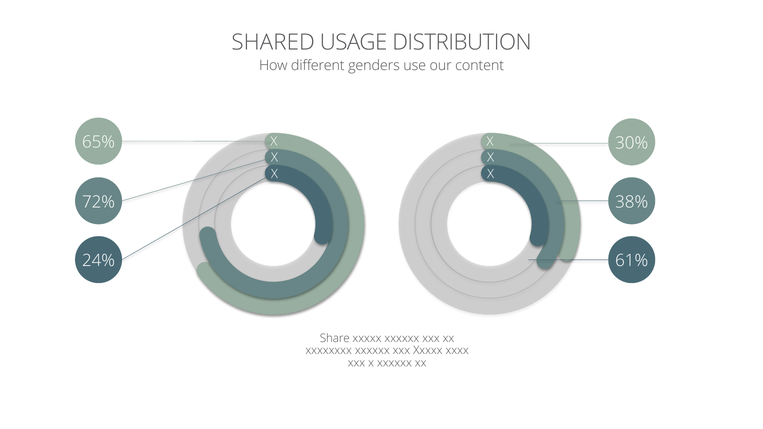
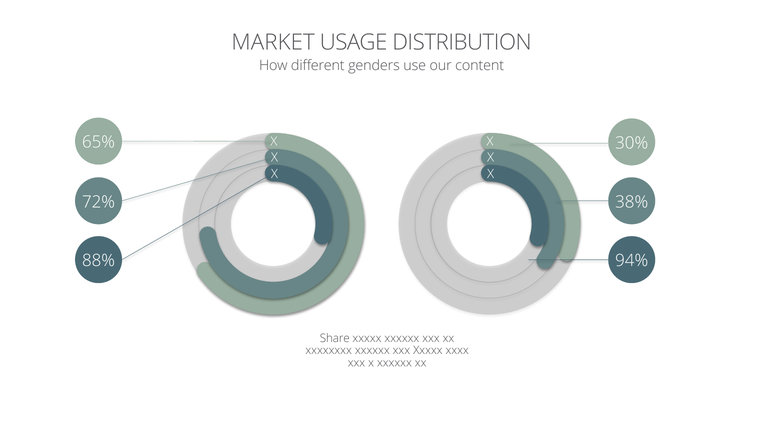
SHARED: SHARED -> MARKET
24%: 24% -> 88%
61%: 61% -> 94%
